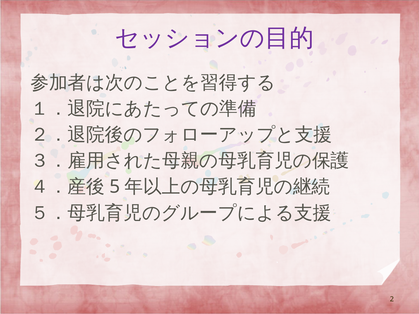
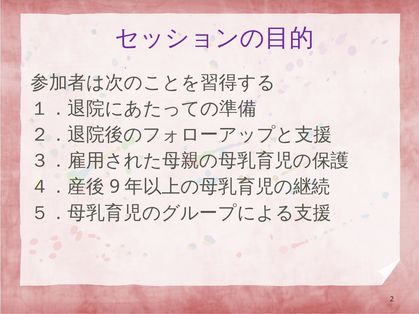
5: 5 -> 9
